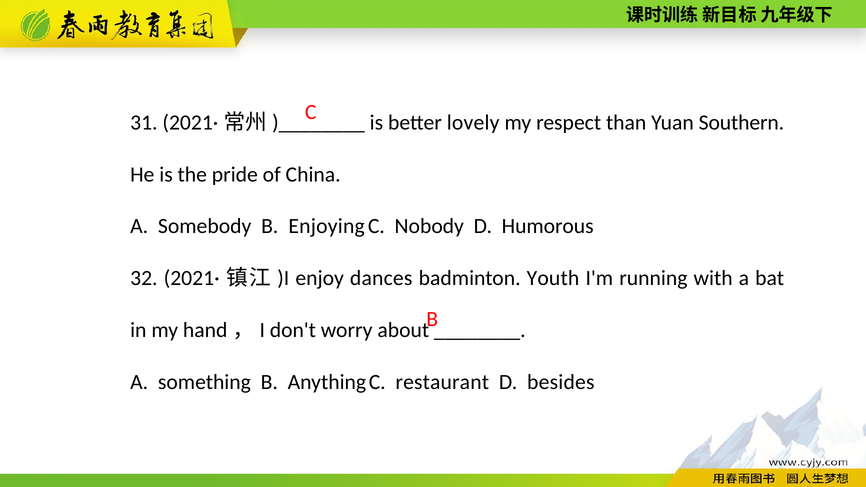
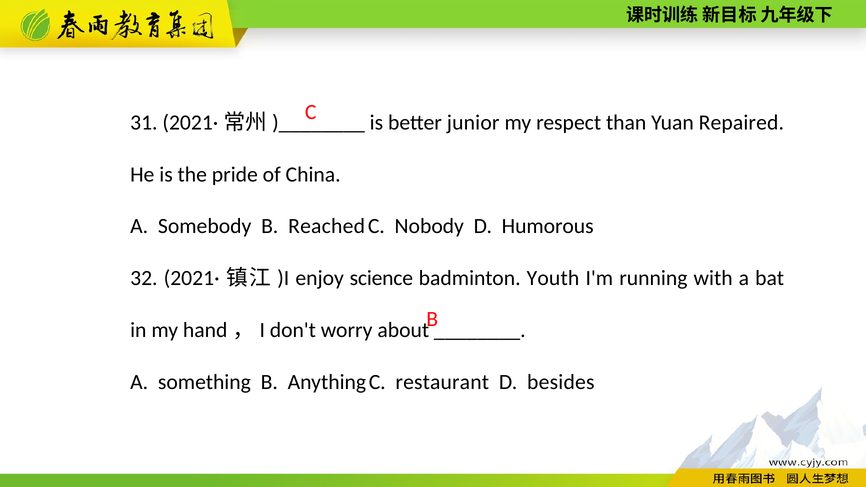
lovely: lovely -> junior
Southern: Southern -> Repaired
Enjoying: Enjoying -> Reached
dances: dances -> science
